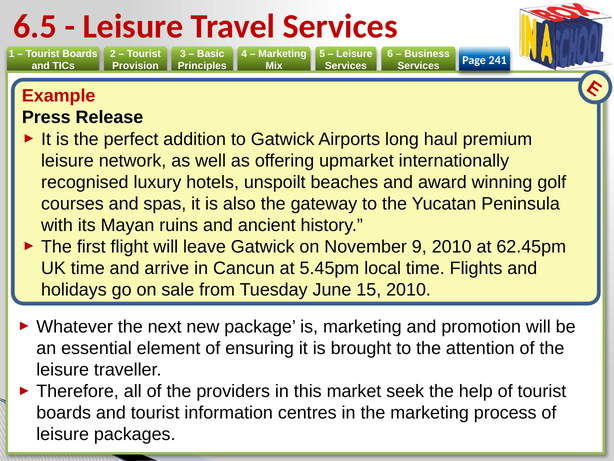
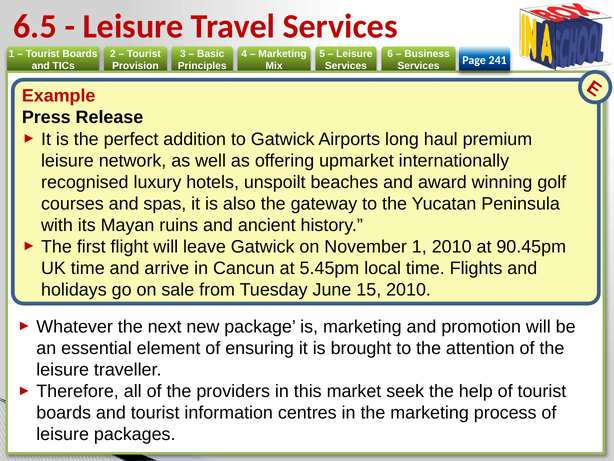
November 9: 9 -> 1
62.45pm: 62.45pm -> 90.45pm
